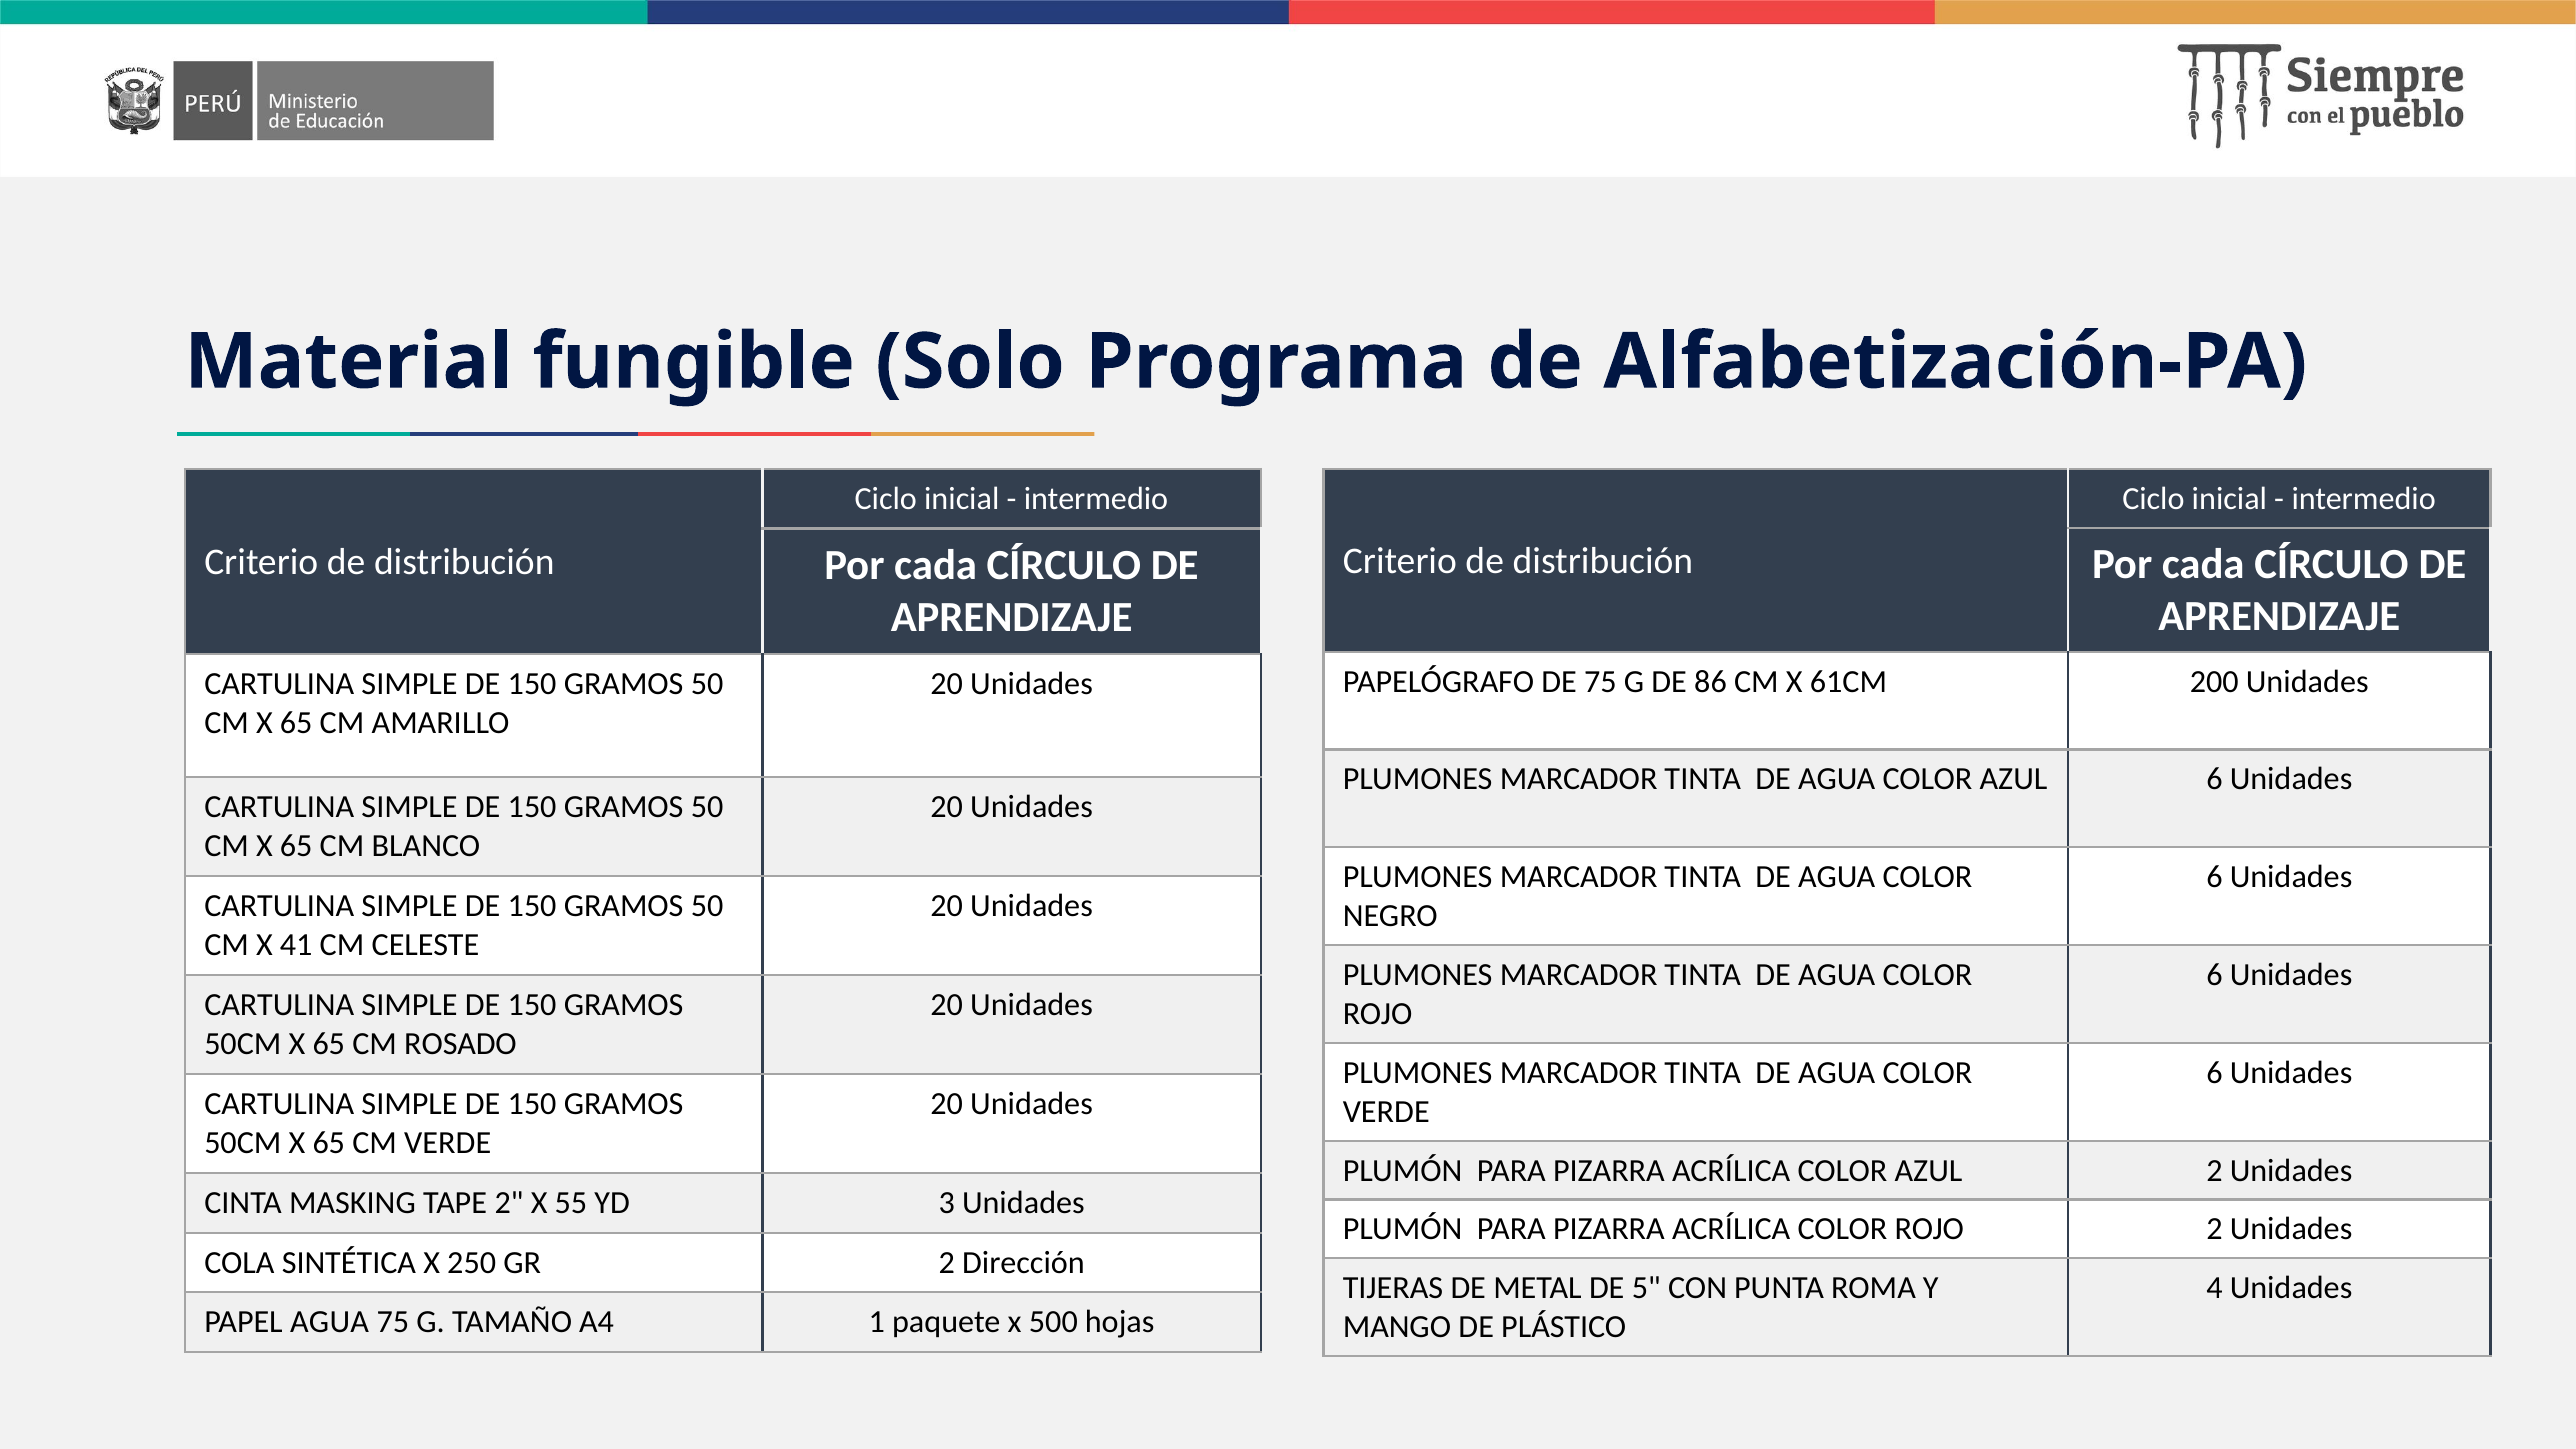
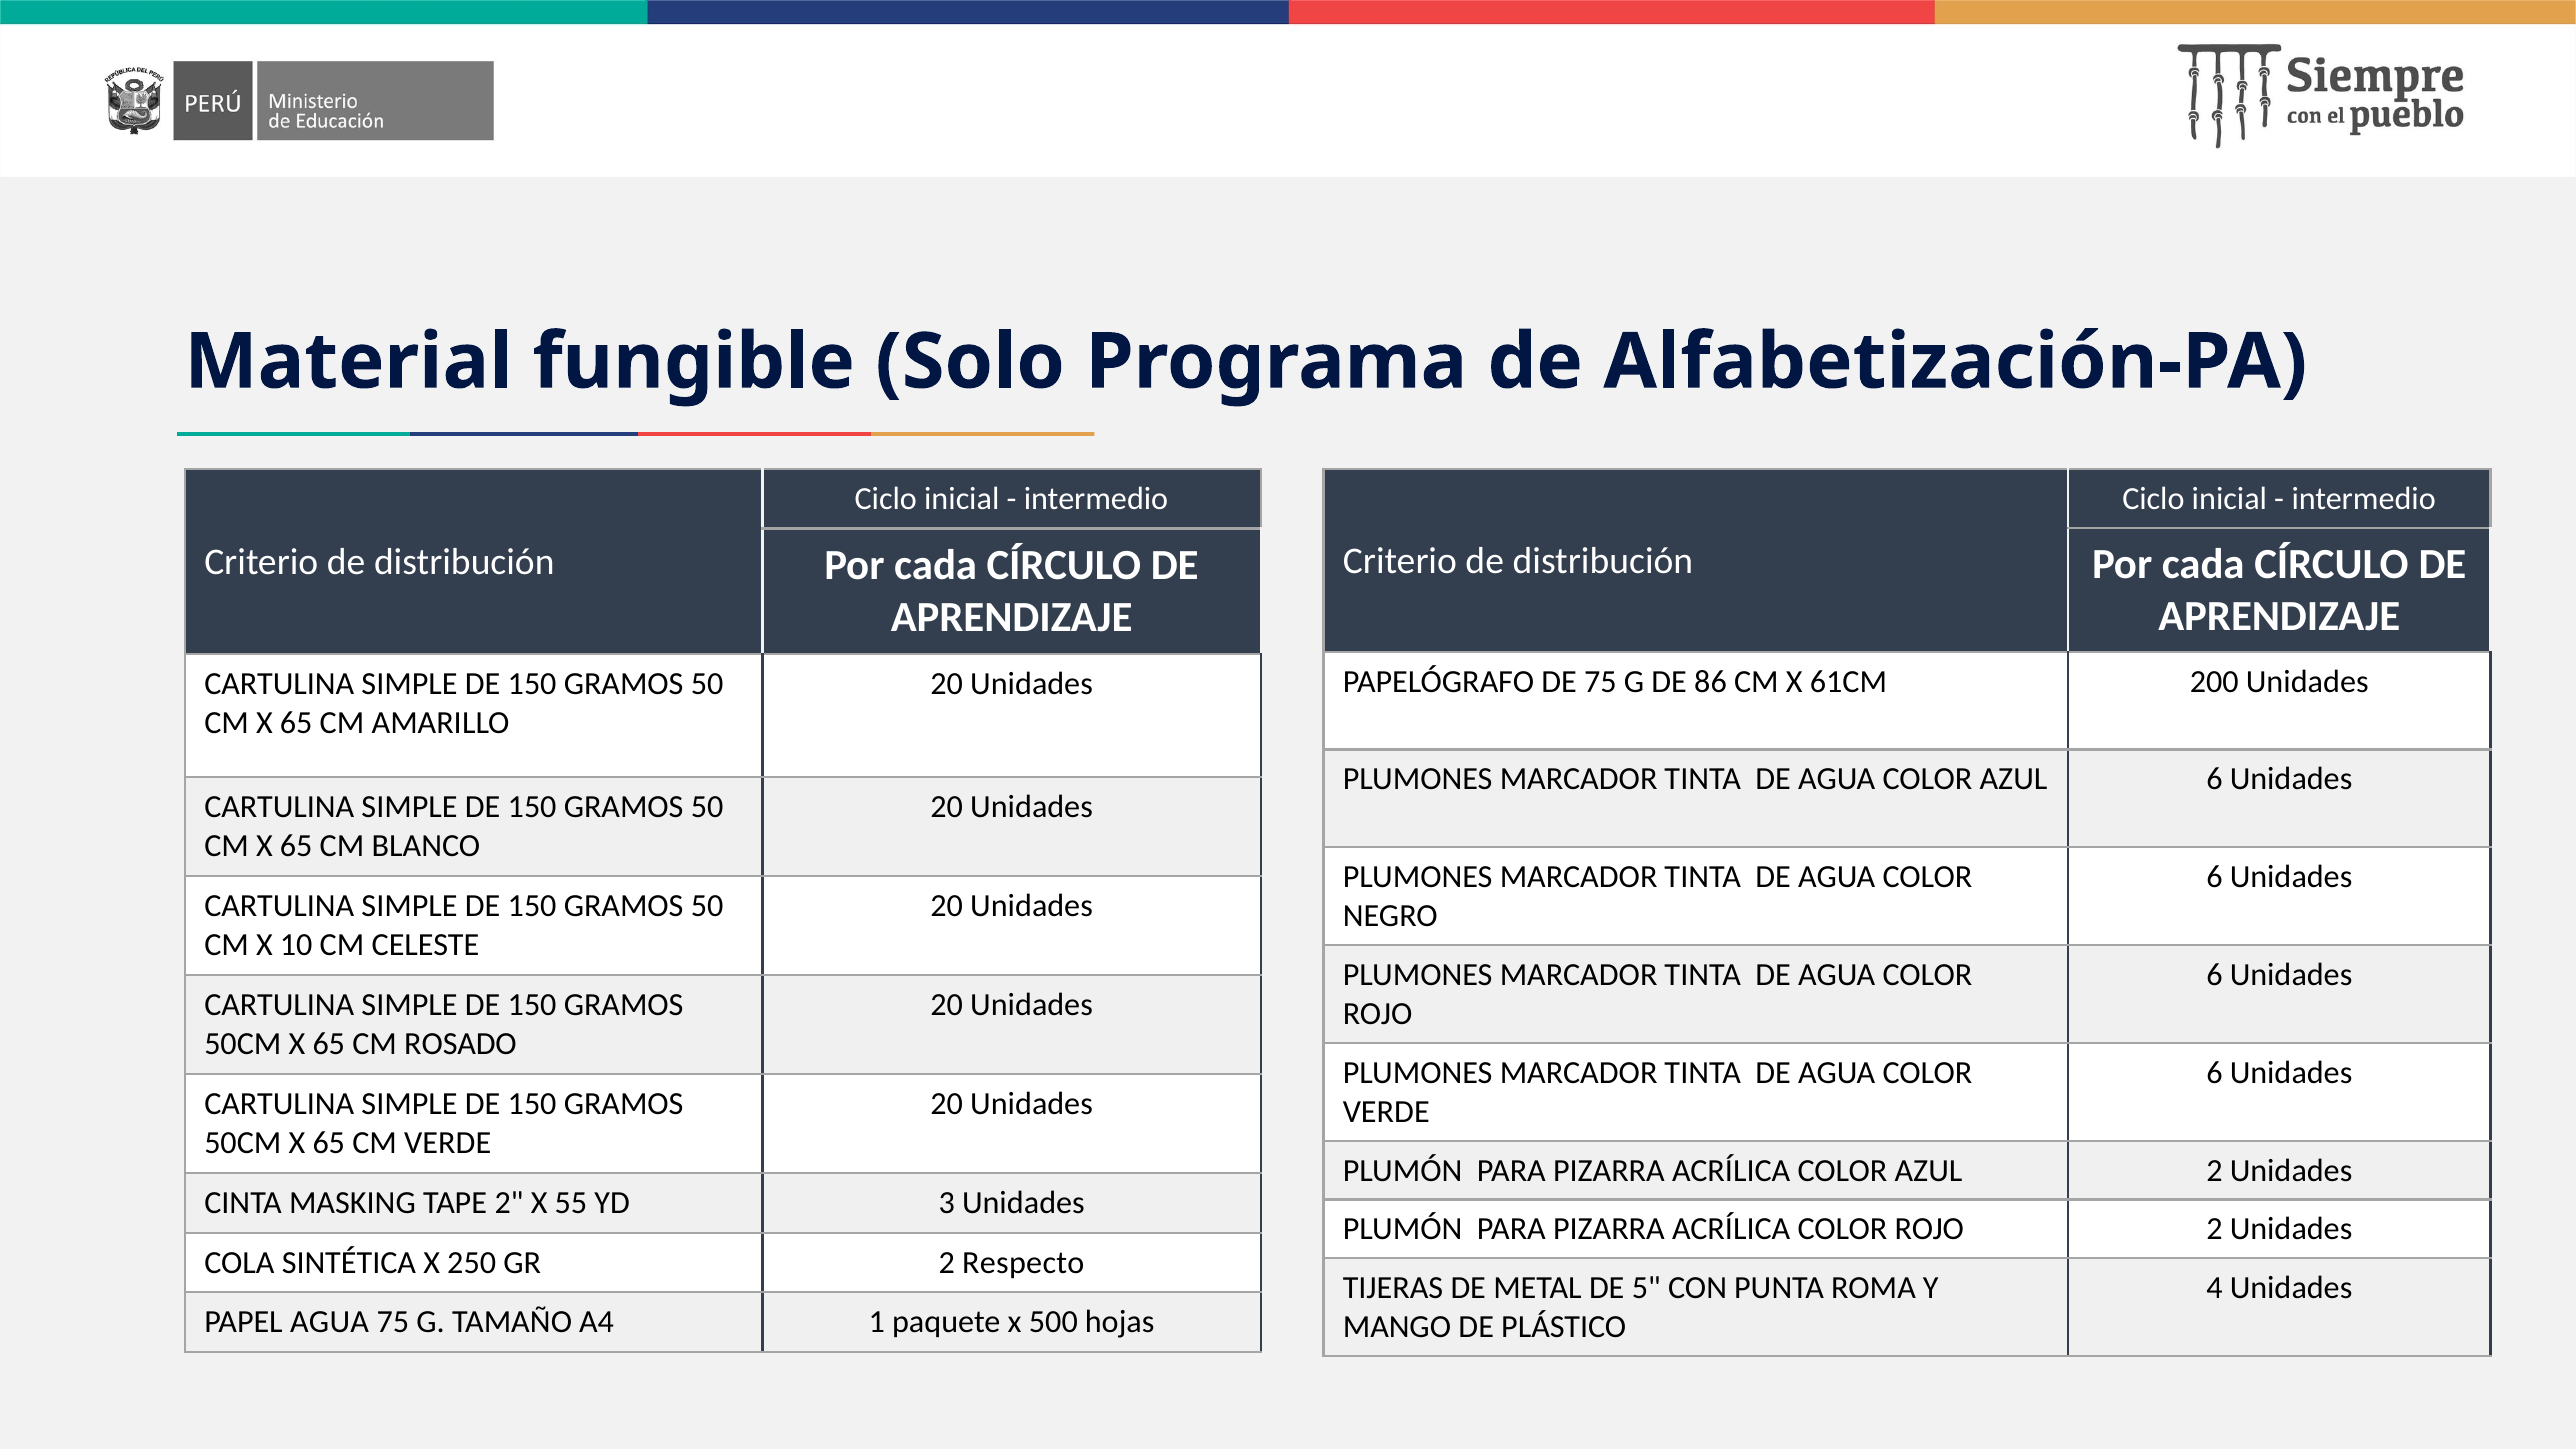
41: 41 -> 10
Dirección: Dirección -> Respecto
